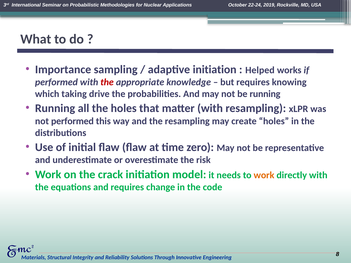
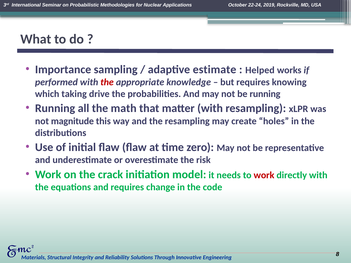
adaptive initiation: initiation -> estimate
the holes: holes -> math
not performed: performed -> magnitude
work at (264, 175) colour: orange -> red
